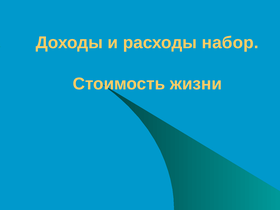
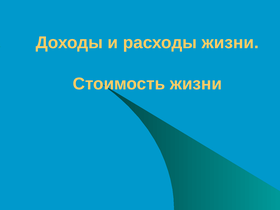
расходы набор: набор -> жизни
